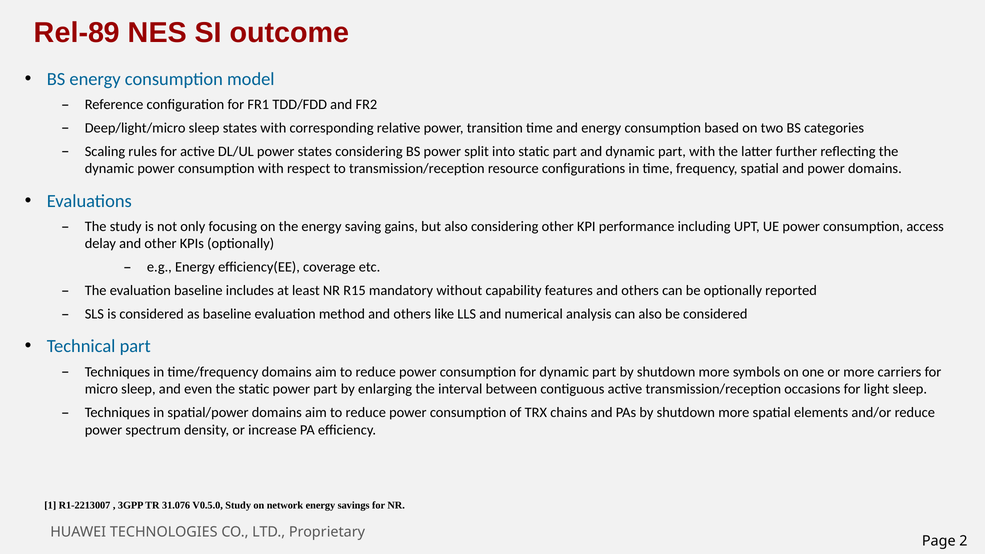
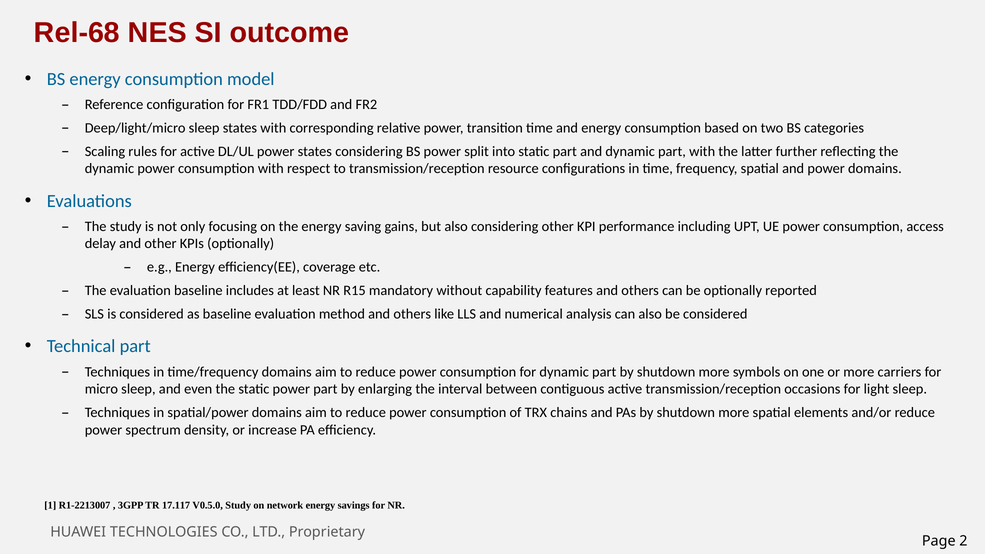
Rel-89: Rel-89 -> Rel-68
31.076: 31.076 -> 17.117
